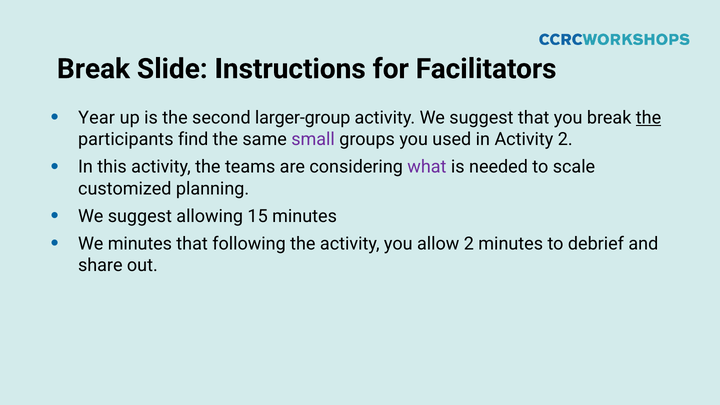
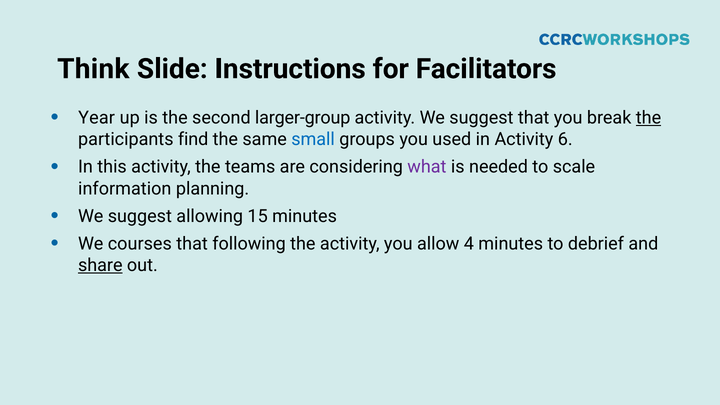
Break at (93, 69): Break -> Think
small colour: purple -> blue
Activity 2: 2 -> 6
customized: customized -> information
We minutes: minutes -> courses
allow 2: 2 -> 4
share underline: none -> present
